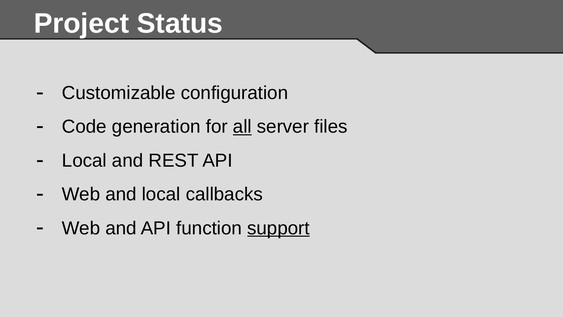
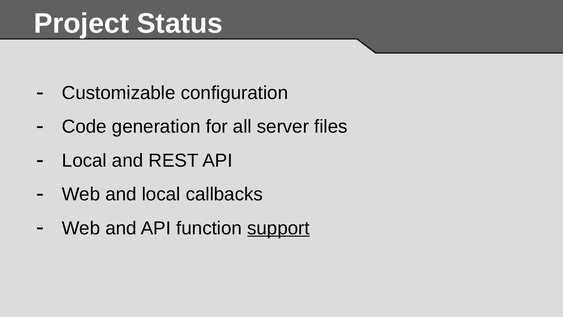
all underline: present -> none
